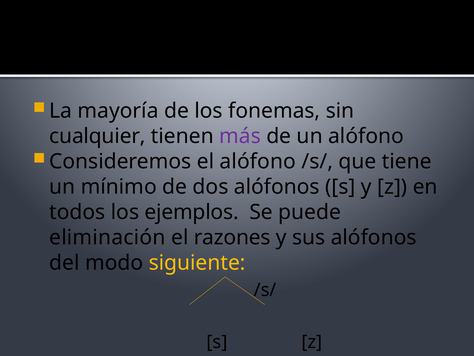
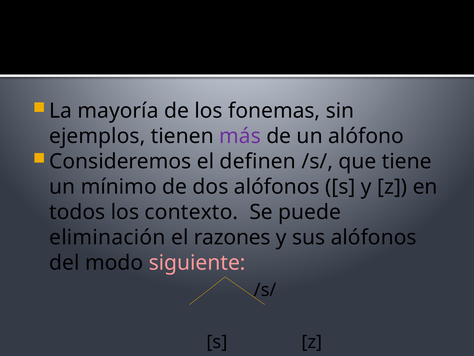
cualquier: cualquier -> ejemplos
el alófono: alófono -> definen
ejemplos: ejemplos -> contexto
siguiente colour: yellow -> pink
